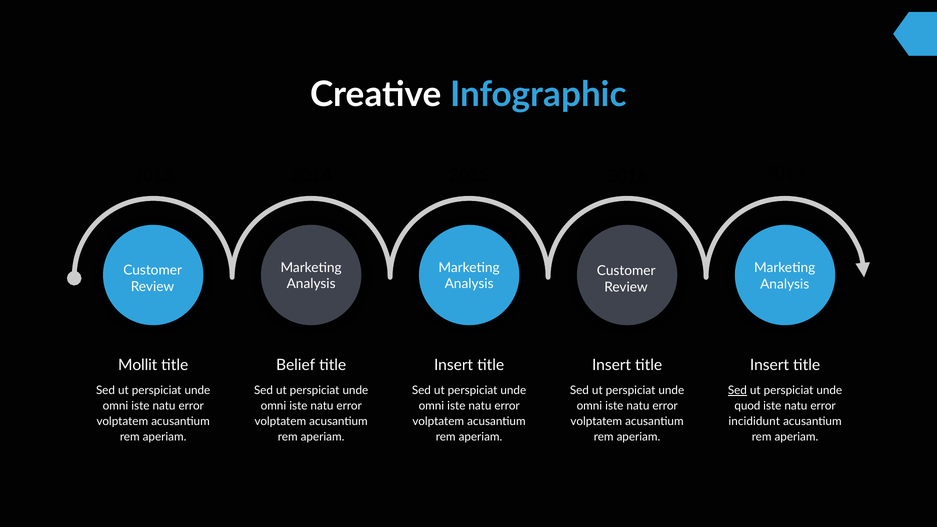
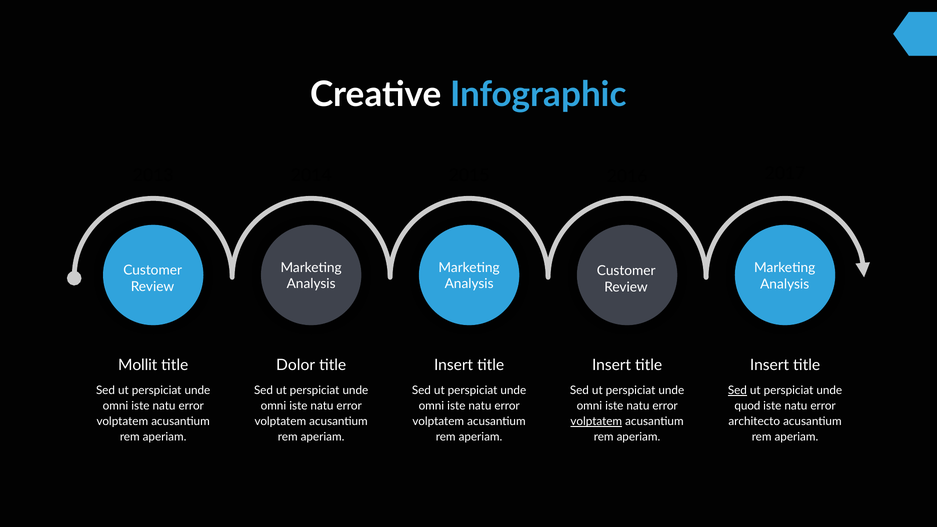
Belief: Belief -> Dolor
volptatem at (596, 421) underline: none -> present
incididunt: incididunt -> architecto
